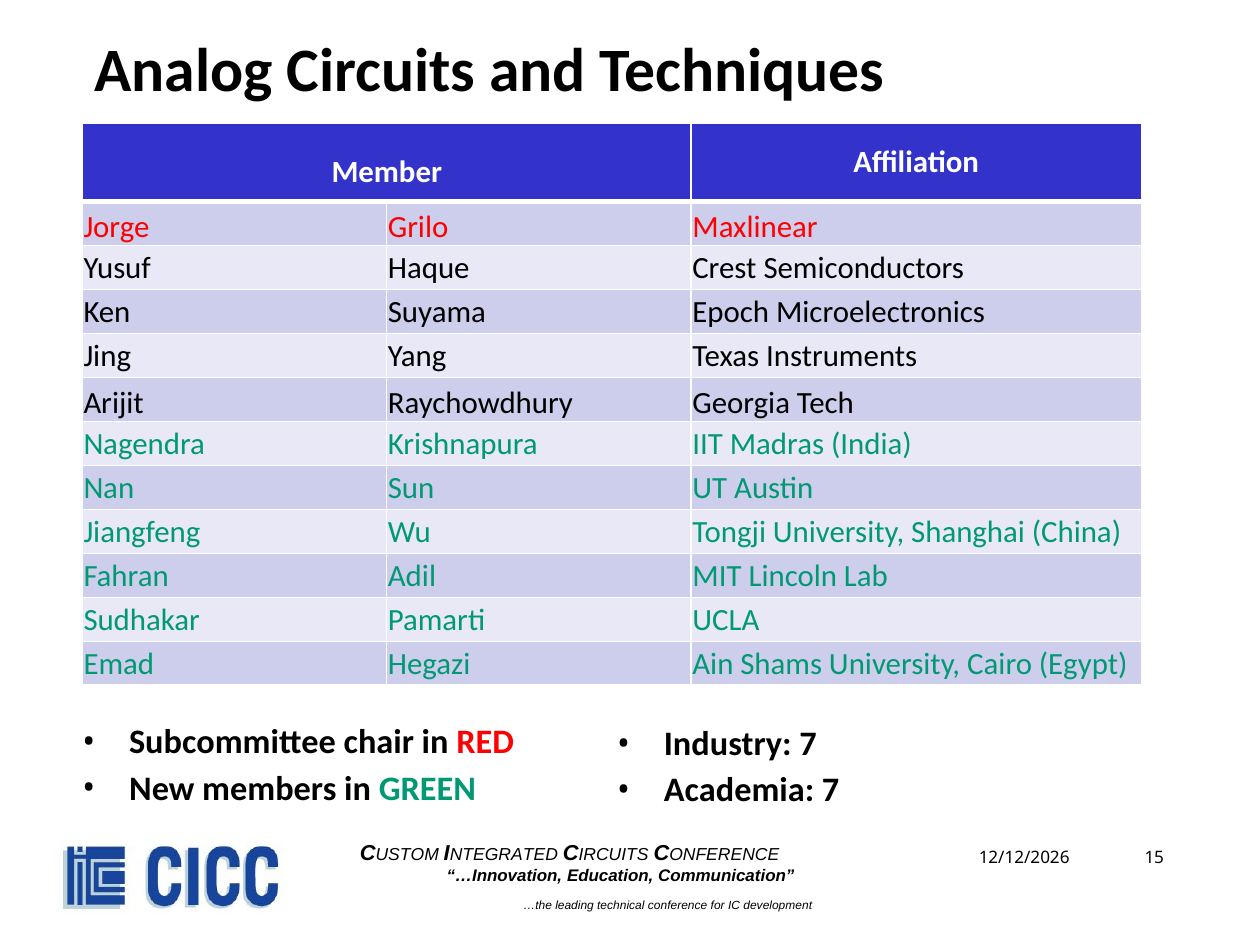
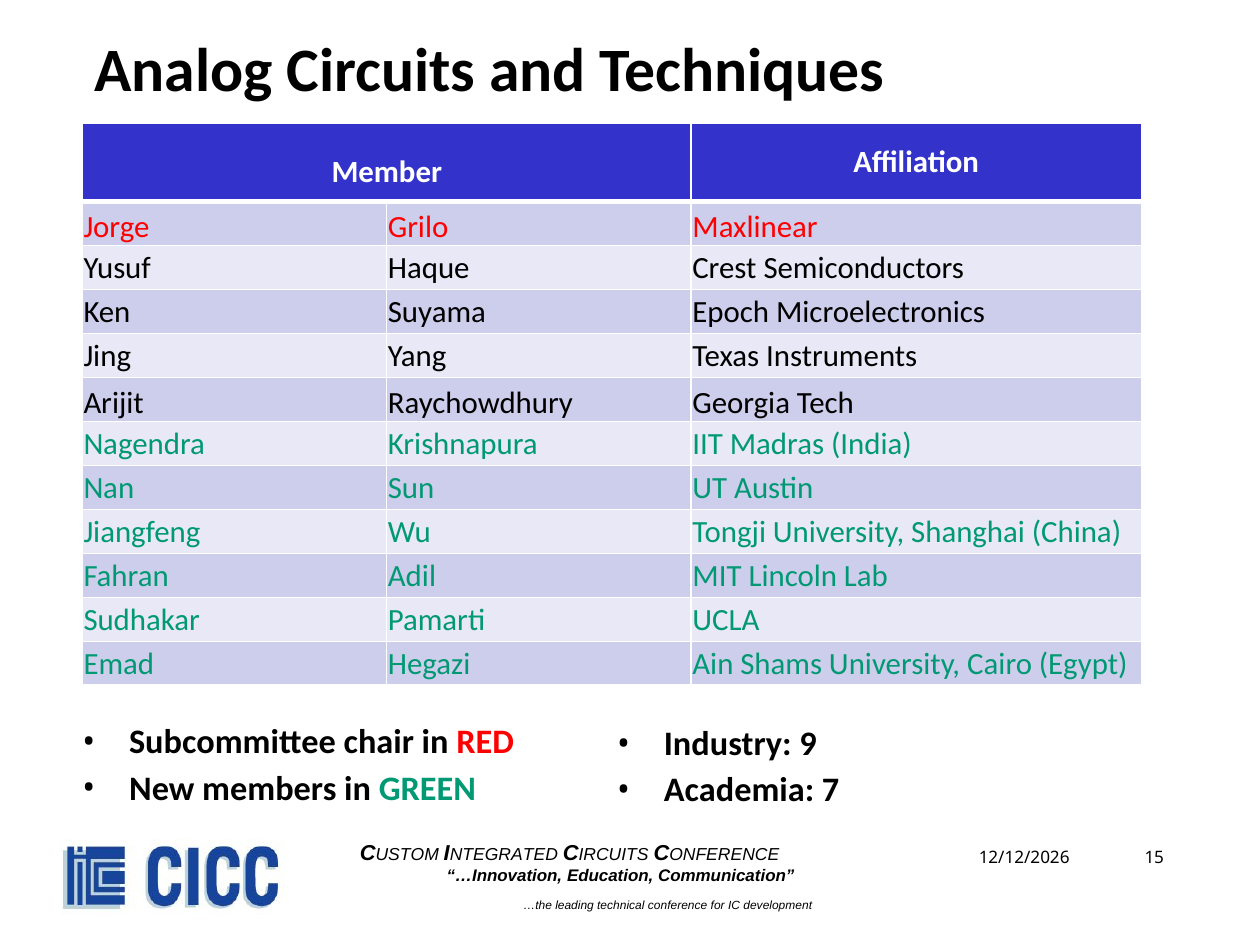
Industry 7: 7 -> 9
